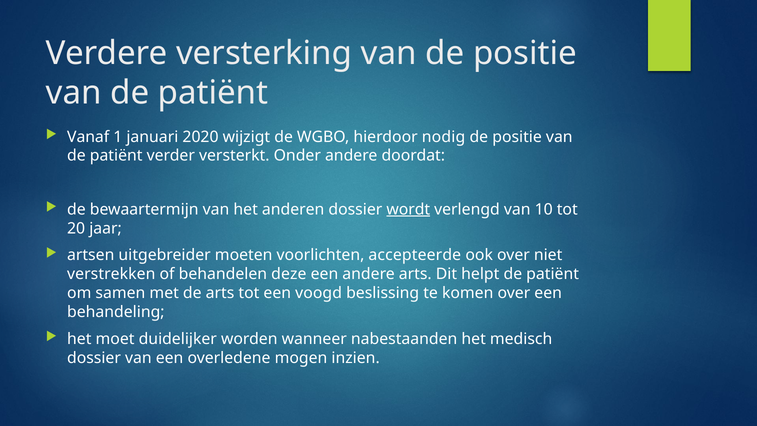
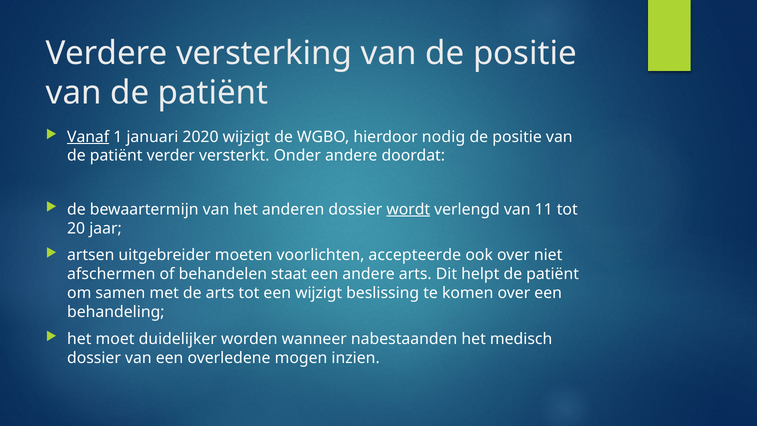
Vanaf underline: none -> present
10: 10 -> 11
verstrekken: verstrekken -> afschermen
deze: deze -> staat
een voogd: voogd -> wijzigt
